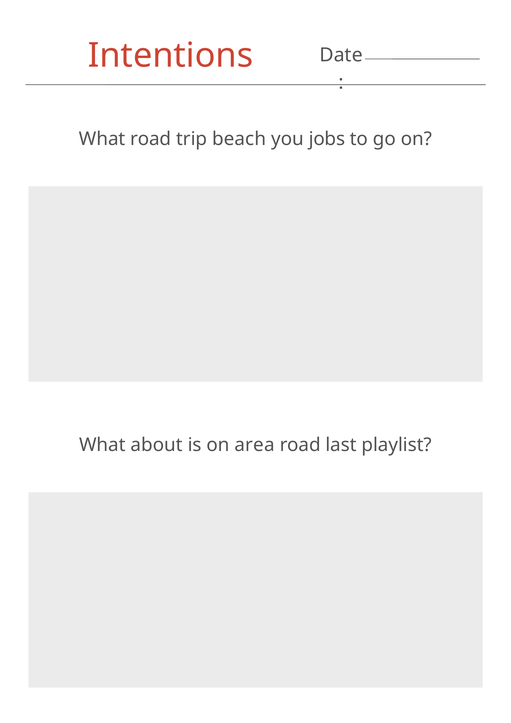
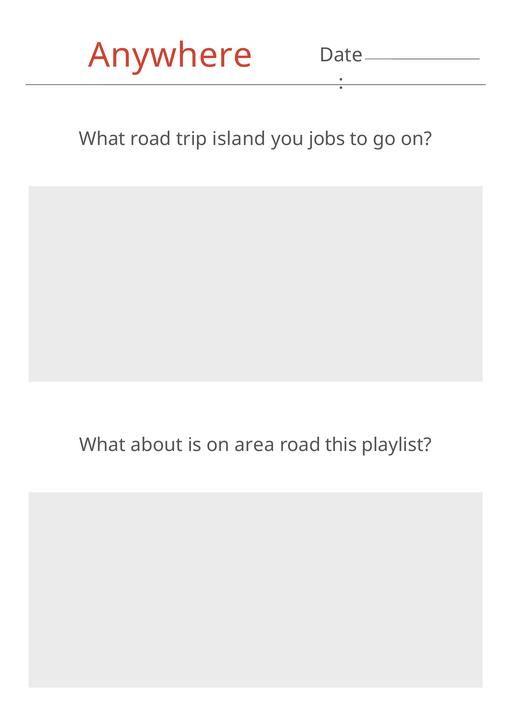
Intentions: Intentions -> Anywhere
beach: beach -> island
last: last -> this
